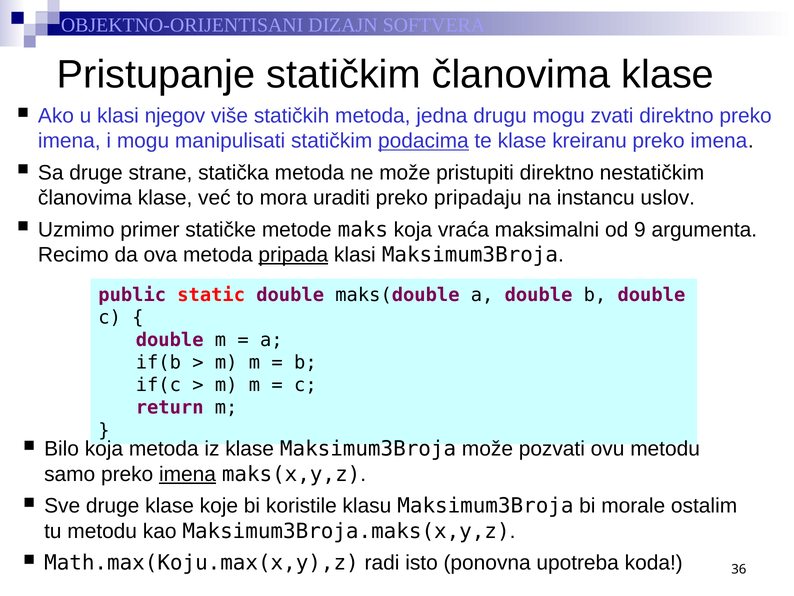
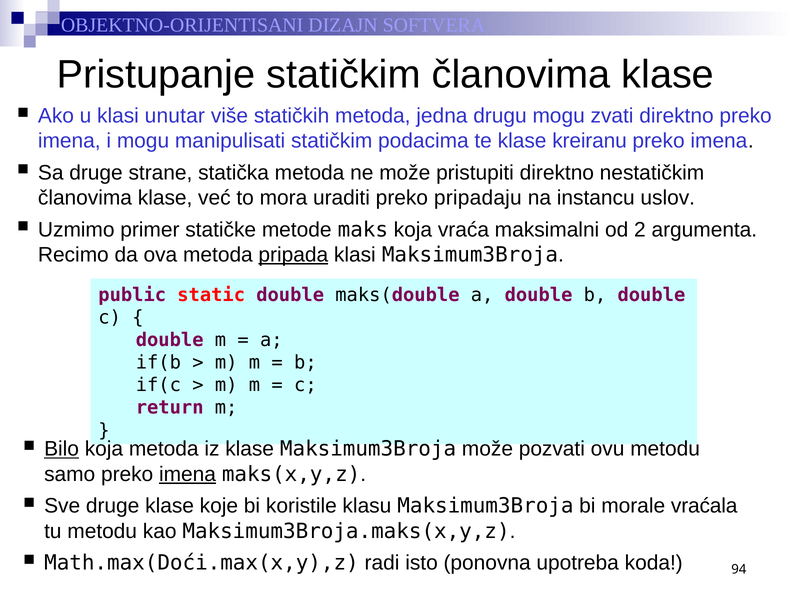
njegov: njegov -> unutar
podacima underline: present -> none
9: 9 -> 2
Bilo underline: none -> present
ostalim: ostalim -> vraćala
Math.max(Koju.max(x,y),z: Math.max(Koju.max(x,y),z -> Math.max(Doći.max(x,y),z
36: 36 -> 94
